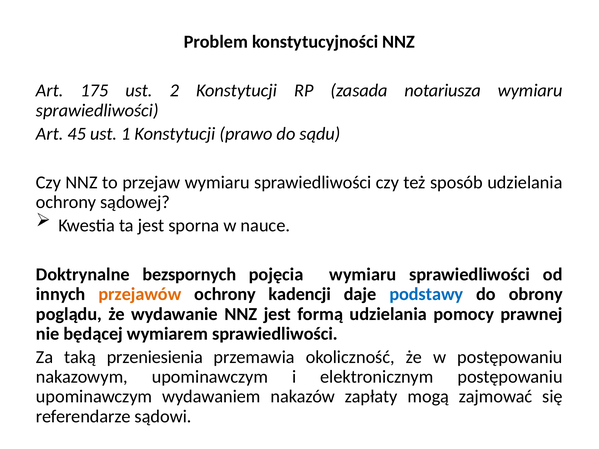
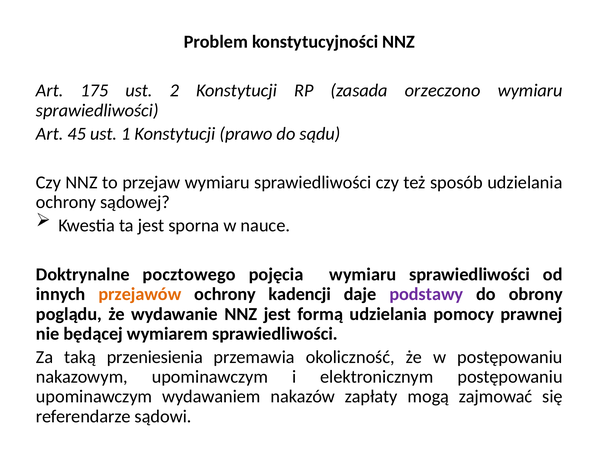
notariusza: notariusza -> orzeczono
bezspornych: bezspornych -> pocztowego
podstawy colour: blue -> purple
